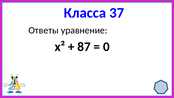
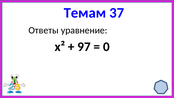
Класса: Класса -> Темам
87: 87 -> 97
